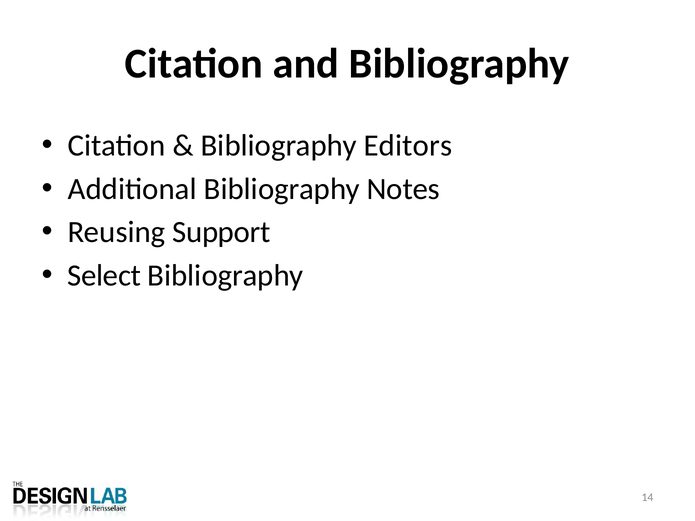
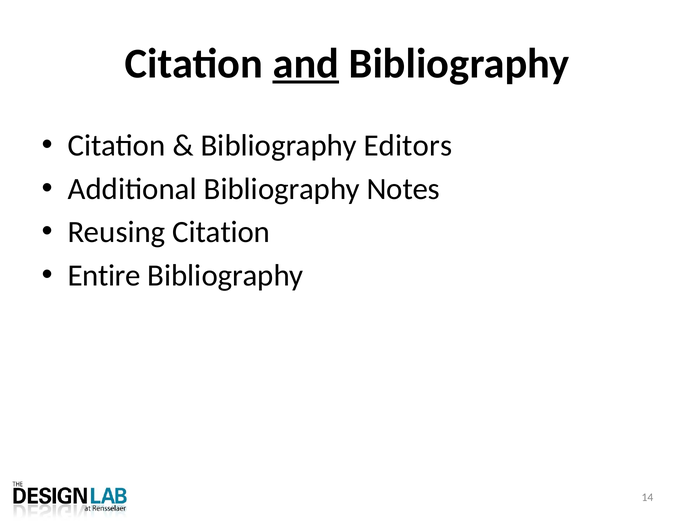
and underline: none -> present
Reusing Support: Support -> Citation
Select: Select -> Entire
